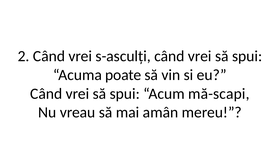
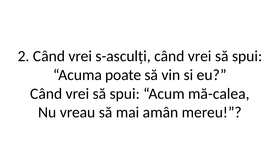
mă-scapi: mă-scapi -> mă-calea
